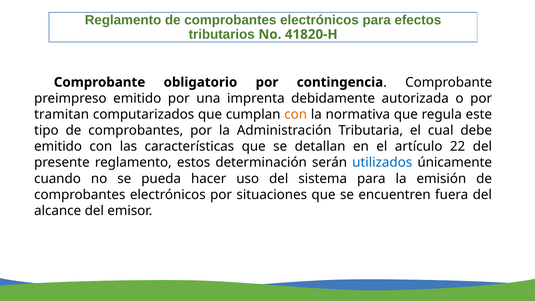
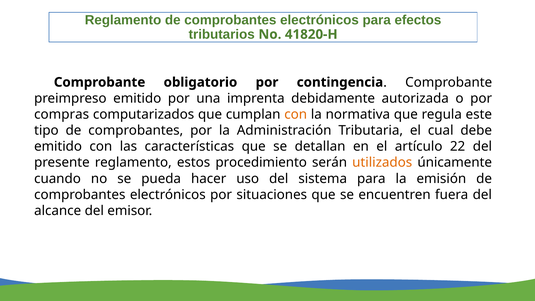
tramitan: tramitan -> compras
determinación: determinación -> procedimiento
utilizados colour: blue -> orange
